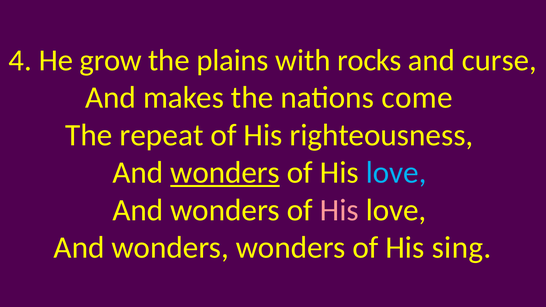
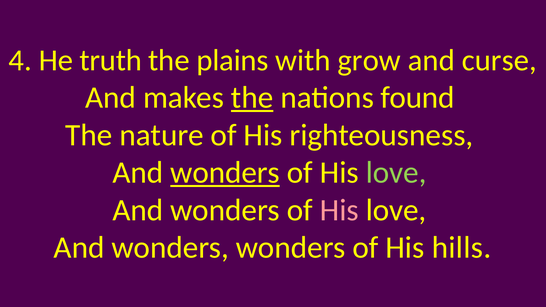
grow: grow -> truth
rocks: rocks -> grow
the at (252, 98) underline: none -> present
come: come -> found
repeat: repeat -> nature
love at (396, 173) colour: light blue -> light green
sing: sing -> hills
